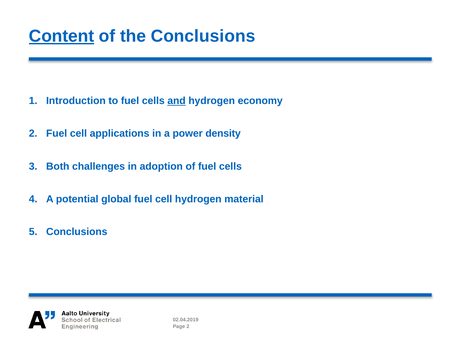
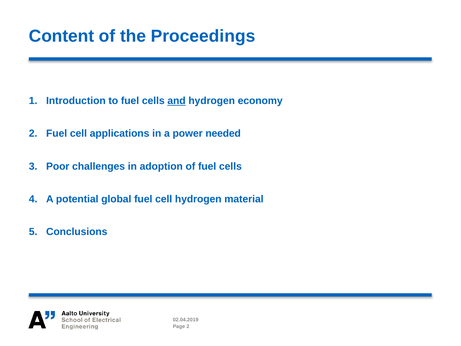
Content underline: present -> none
the Conclusions: Conclusions -> Proceedings
density: density -> needed
Both: Both -> Poor
